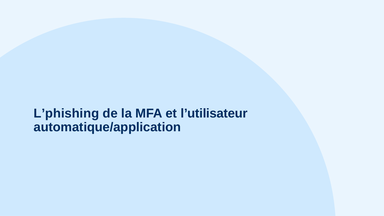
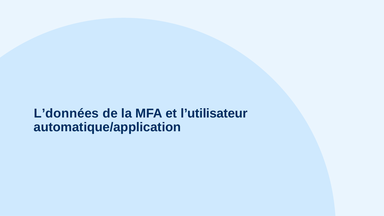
L’phishing: L’phishing -> L’données
